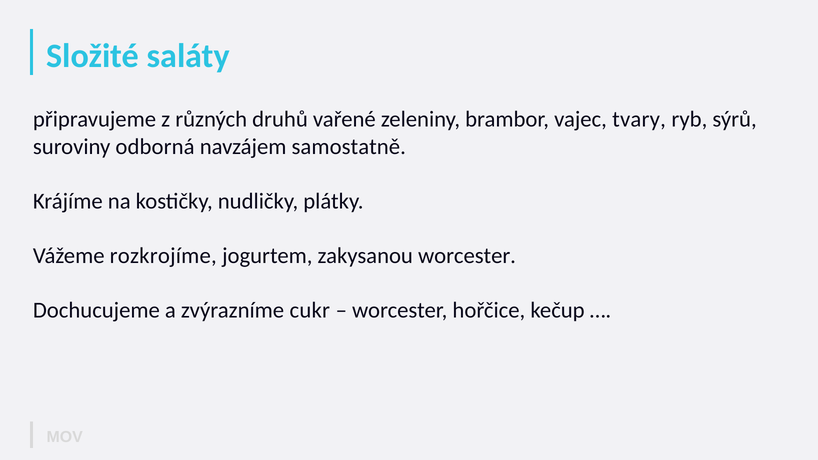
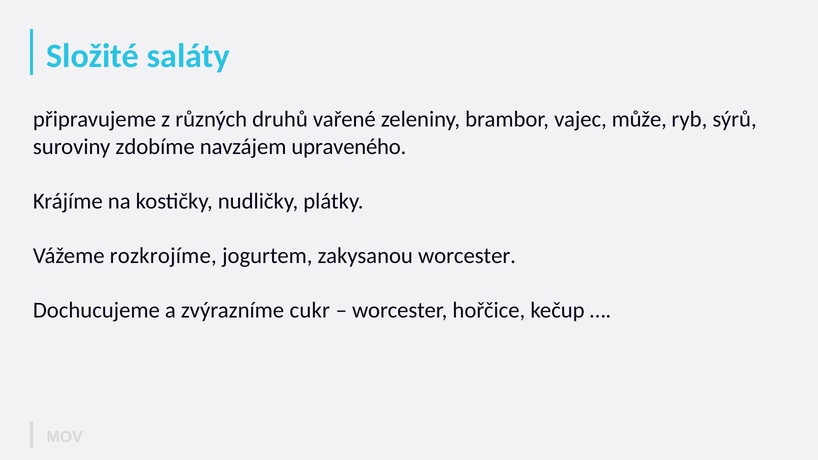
tvary: tvary -> může
odborná: odborná -> zdobíme
samostatně: samostatně -> upraveného
